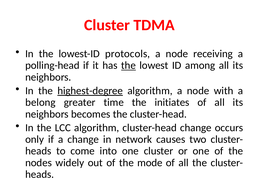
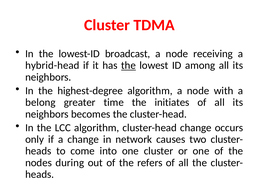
protocols: protocols -> broadcast
polling-head: polling-head -> hybrid-head
highest-degree underline: present -> none
widely: widely -> during
mode: mode -> refers
